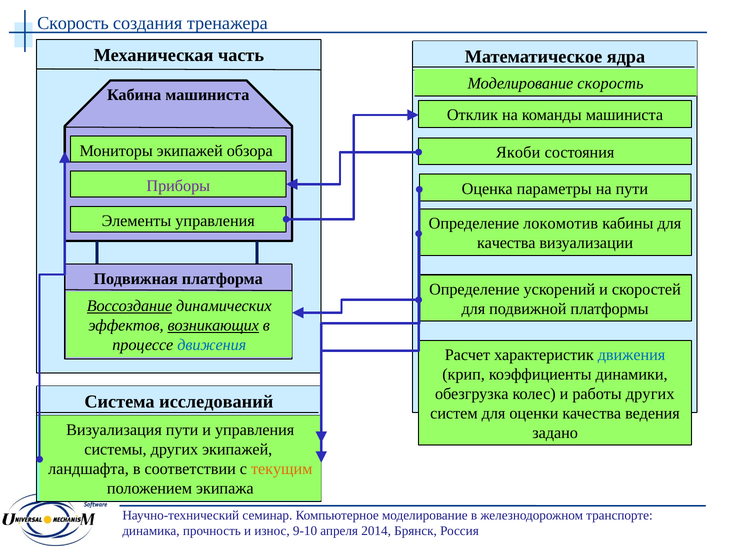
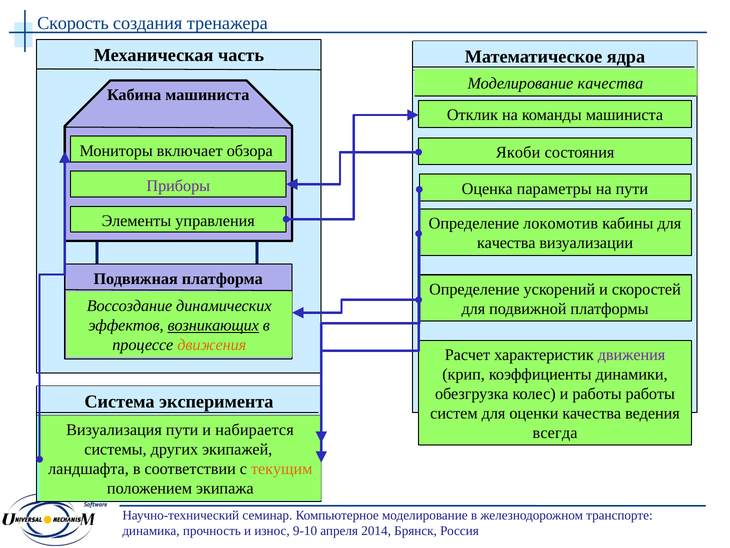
Моделирование скорость: скорость -> качества
Мониторы экипажей: экипажей -> включает
Воссоздание underline: present -> none
движения at (212, 345) colour: blue -> orange
движения at (632, 355) colour: blue -> purple
работы других: других -> работы
исследований: исследований -> эксперимента
и управления: управления -> набирается
задано: задано -> всегда
